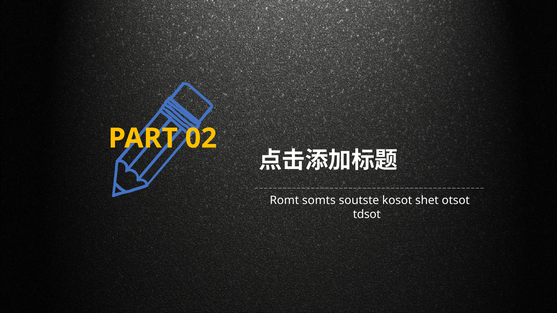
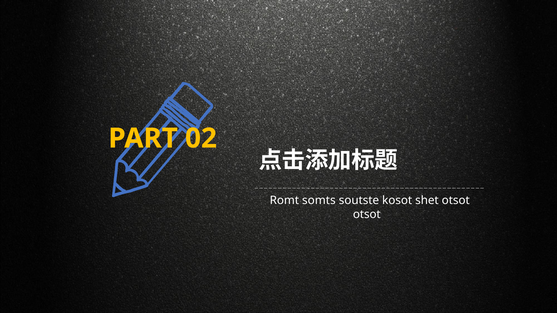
tdsot at (367, 214): tdsot -> otsot
